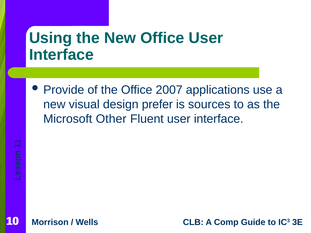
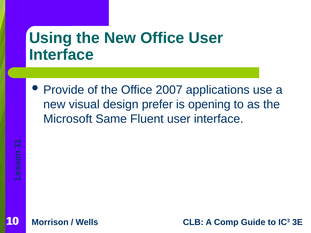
sources: sources -> opening
Other: Other -> Same
